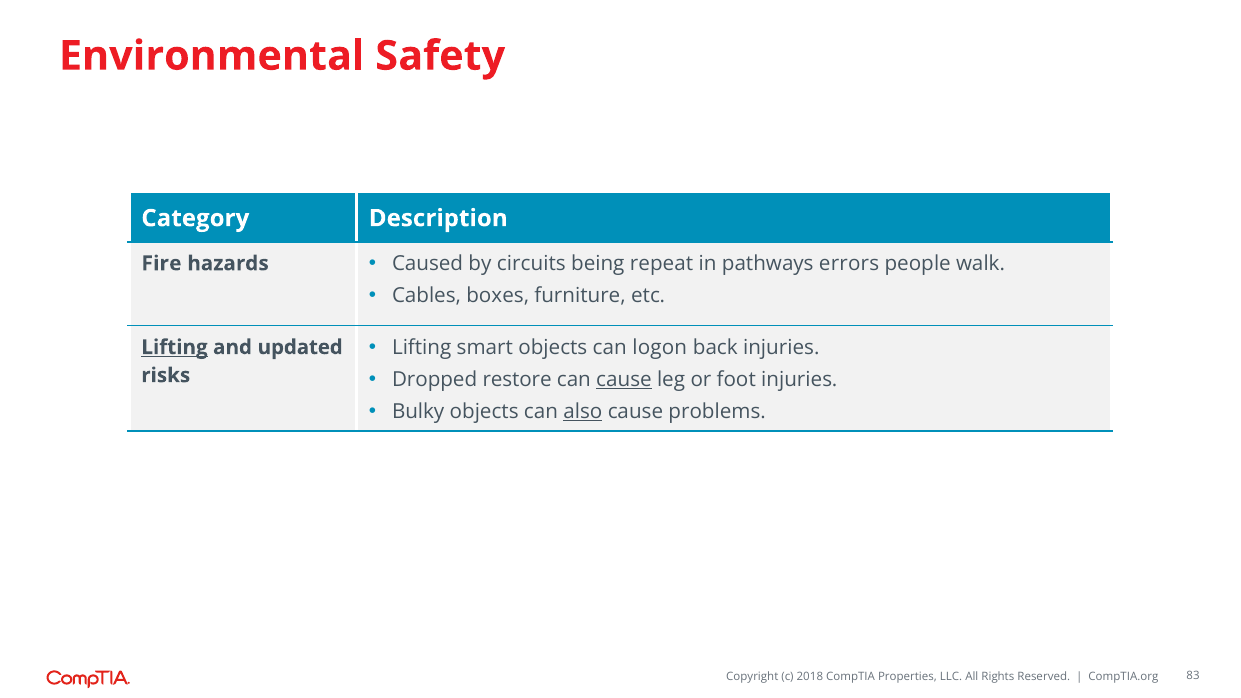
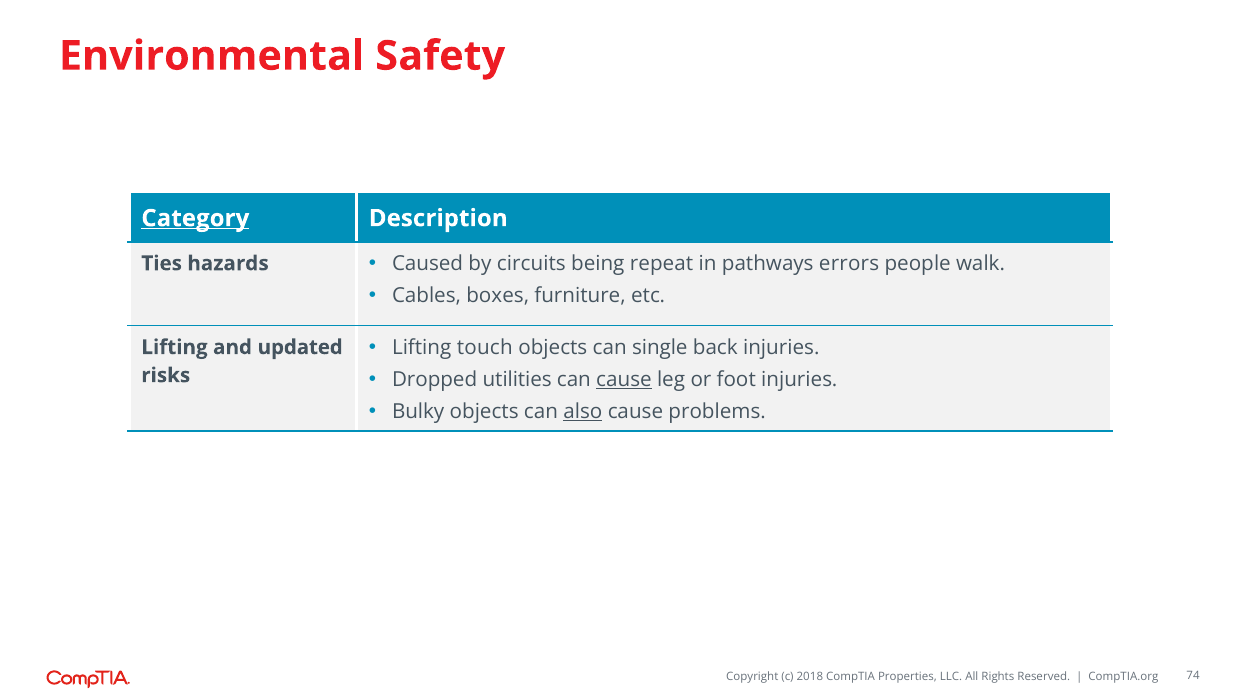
Category underline: none -> present
Fire: Fire -> Ties
smart: smart -> touch
logon: logon -> single
Lifting at (175, 347) underline: present -> none
restore: restore -> utilities
83: 83 -> 74
